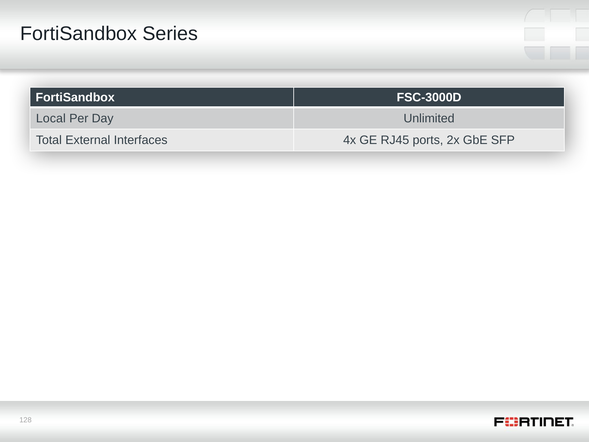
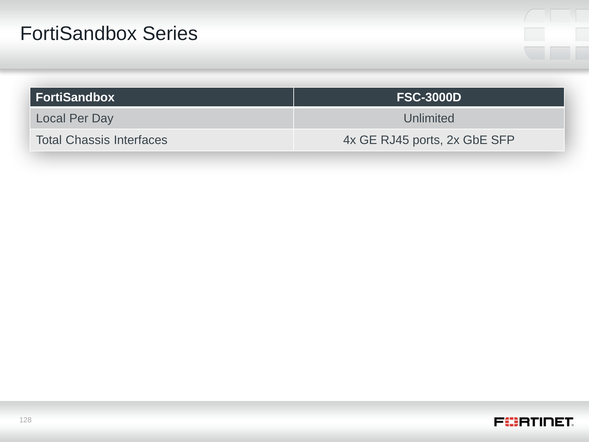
External: External -> Chassis
